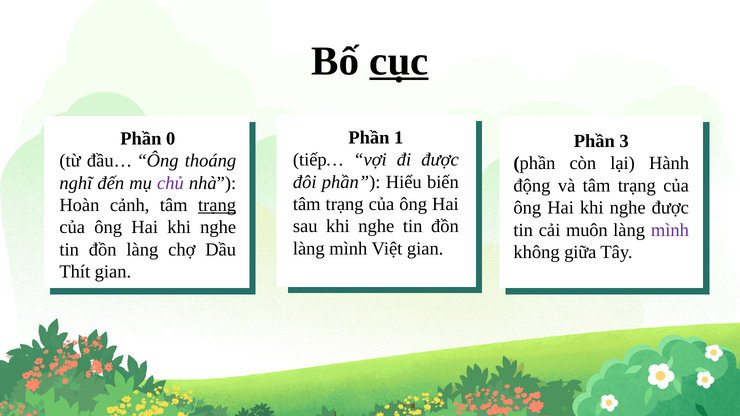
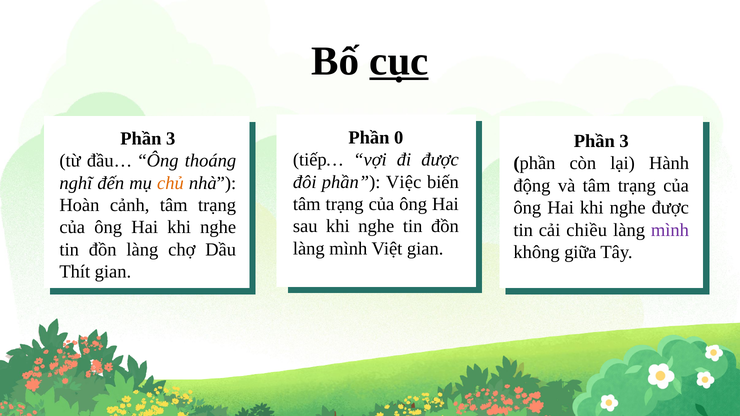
1: 1 -> 0
0 at (171, 139): 0 -> 3
Hiểu: Hiểu -> Việc
chủ colour: purple -> orange
trạng at (217, 205) underline: present -> none
muôn: muôn -> chiều
